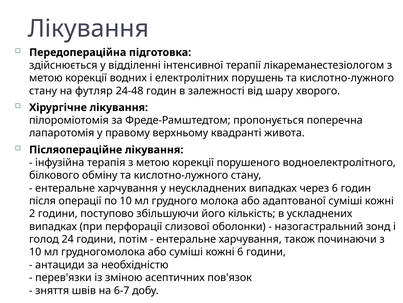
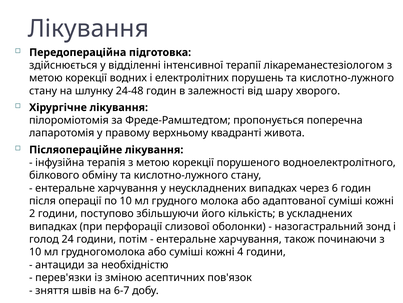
футляр: футляр -> шлунку
кожні 6: 6 -> 4
